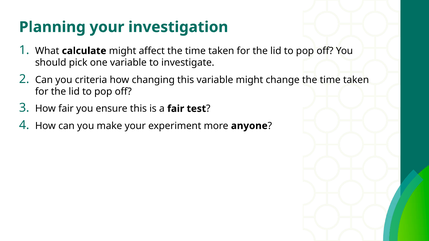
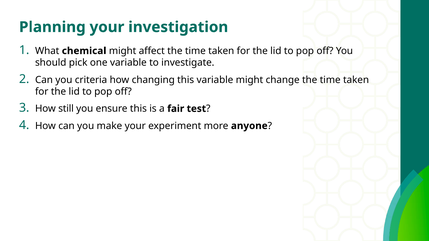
calculate: calculate -> chemical
How fair: fair -> still
